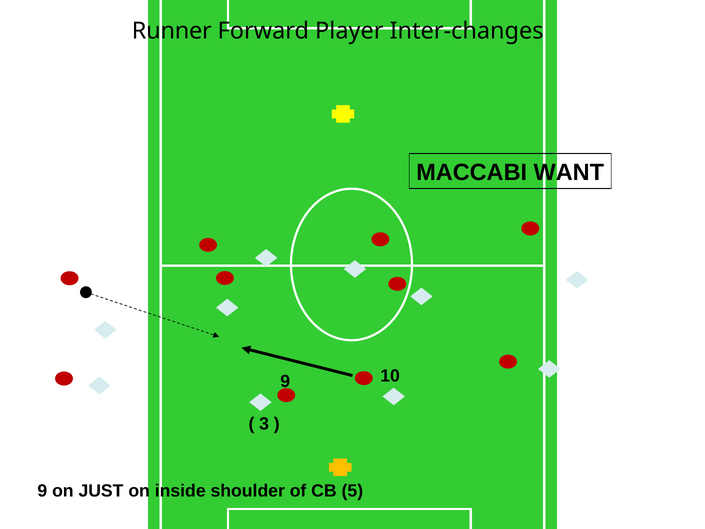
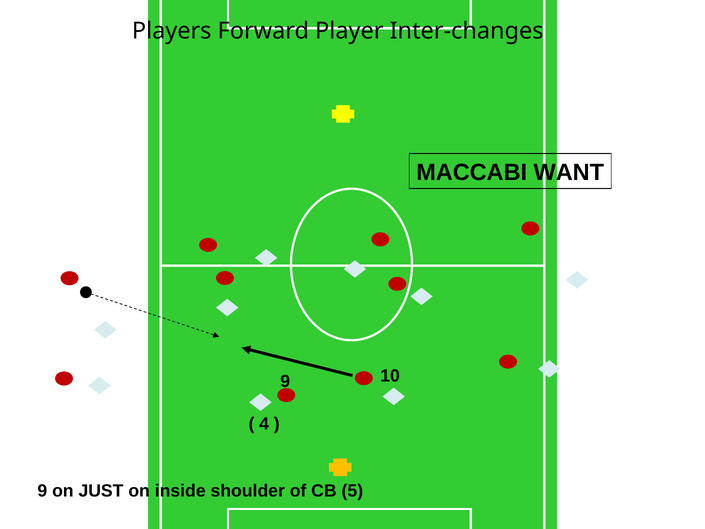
Runner: Runner -> Players
3: 3 -> 4
